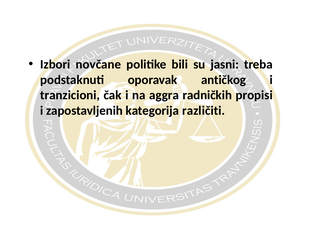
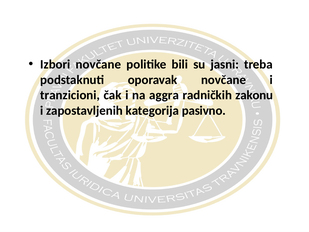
oporavak antičkog: antičkog -> novčane
propisi: propisi -> zakonu
različiti: različiti -> pasivno
